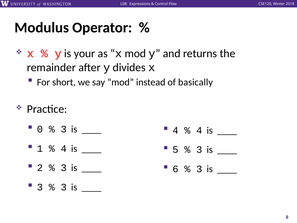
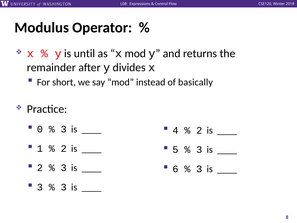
your: your -> until
4 at (199, 130): 4 -> 2
4 at (64, 148): 4 -> 2
